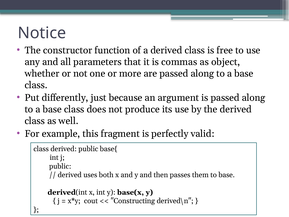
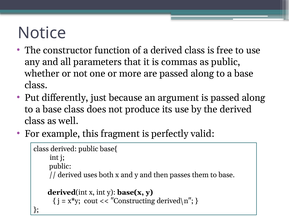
as object: object -> public
